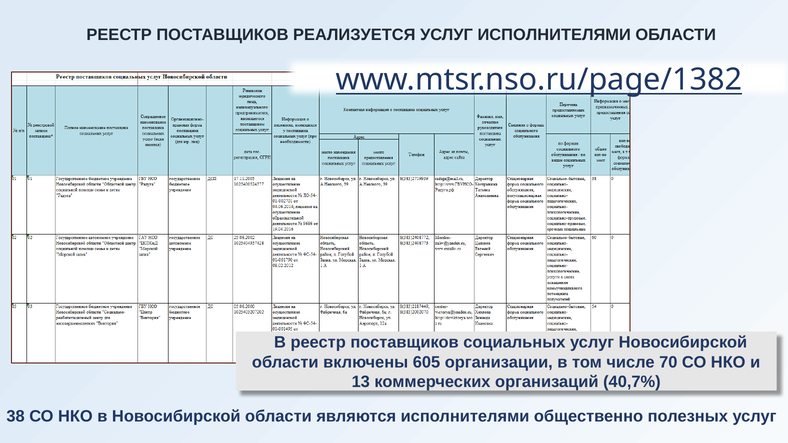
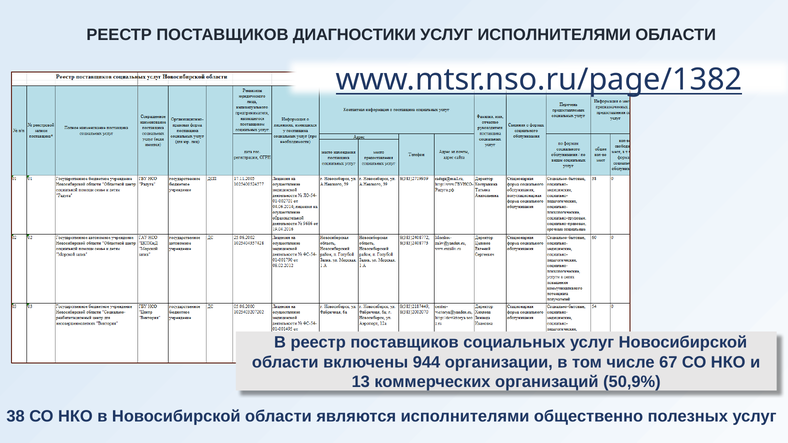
РЕАЛИЗУЕТСЯ: РЕАЛИЗУЕТСЯ -> ДИАГНОСТИКИ
605: 605 -> 944
70: 70 -> 67
40,7%: 40,7% -> 50,9%
